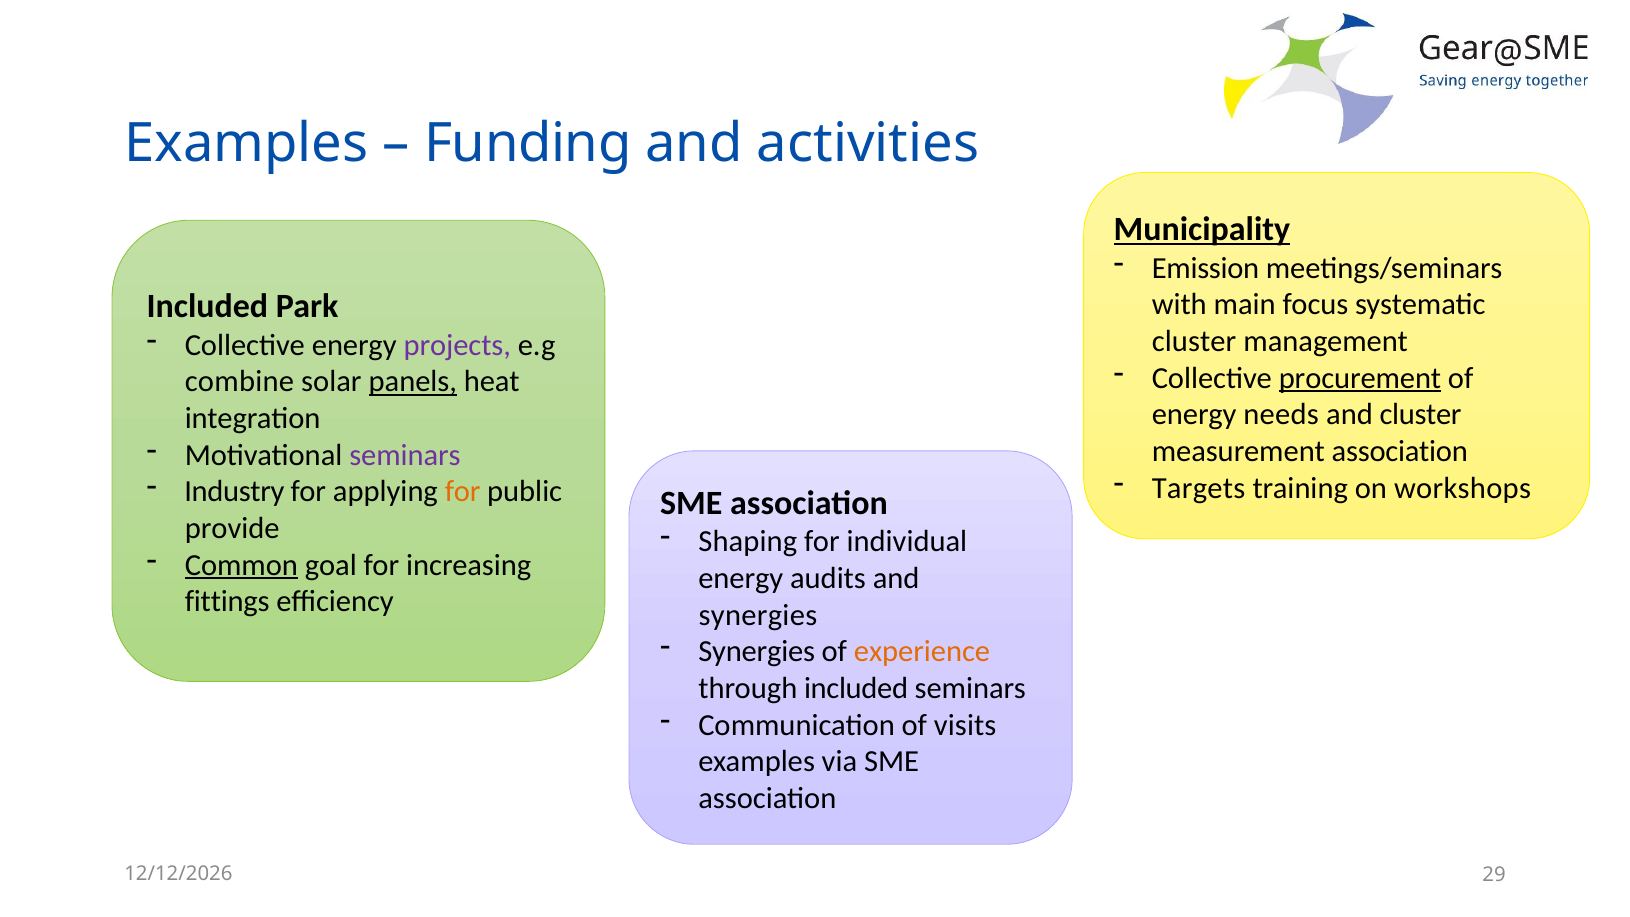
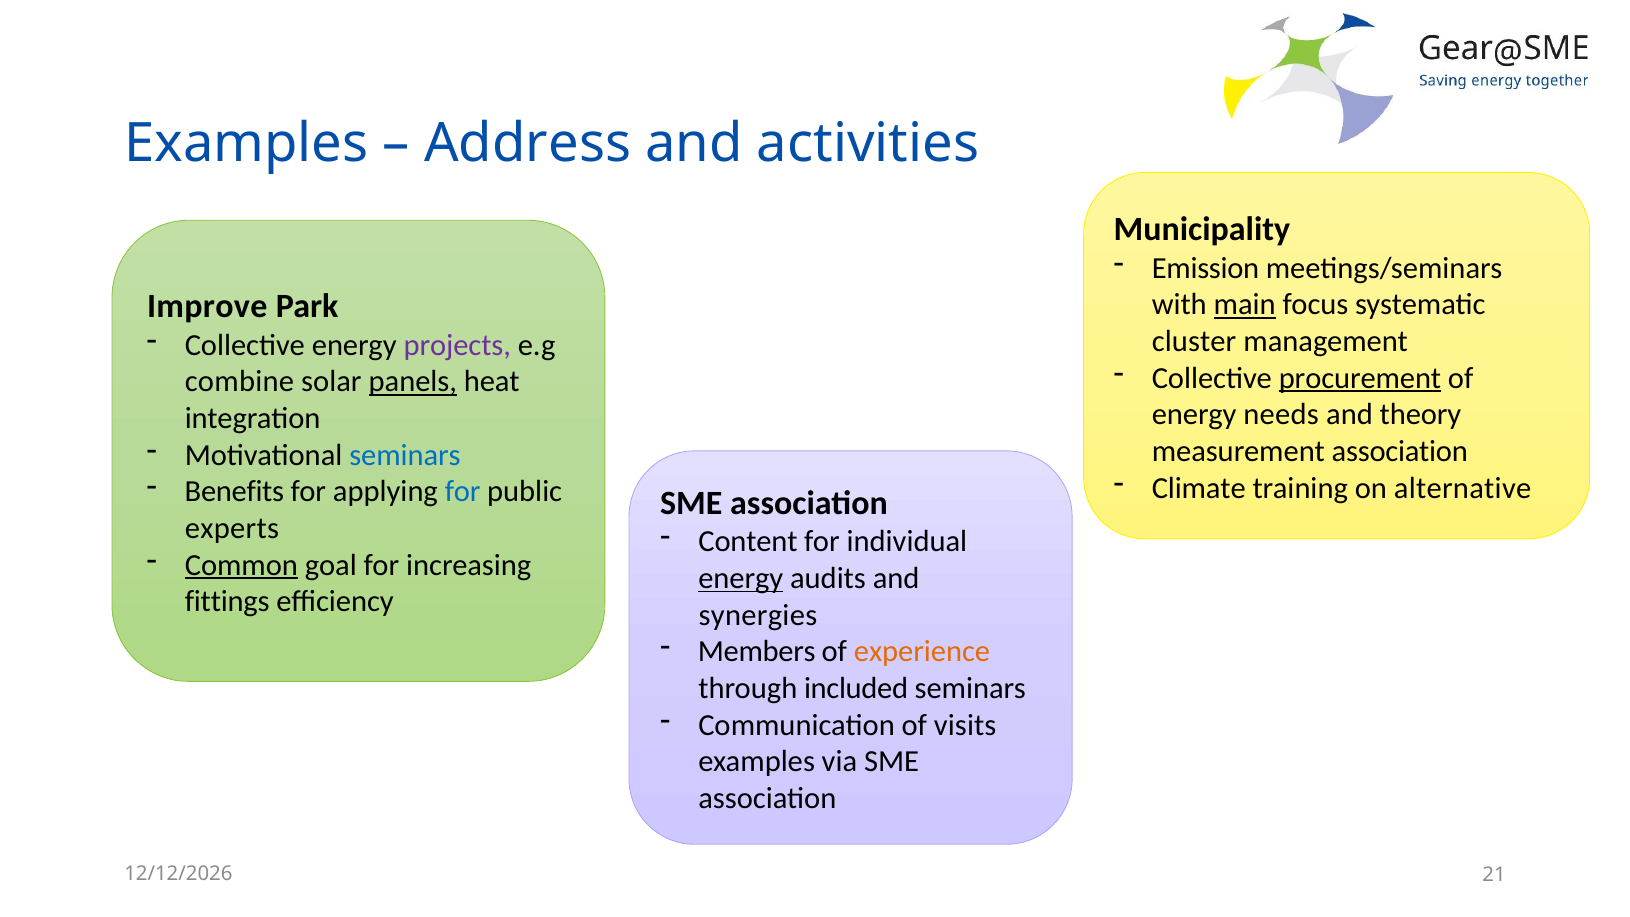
Funding: Funding -> Address
Municipality underline: present -> none
main underline: none -> present
Included at (207, 306): Included -> Improve
and cluster: cluster -> theory
seminars at (405, 455) colour: purple -> blue
Targets: Targets -> Climate
workshops: workshops -> alternative
Industry: Industry -> Benefits
for at (463, 492) colour: orange -> blue
provide: provide -> experts
Shaping: Shaping -> Content
energy at (741, 578) underline: none -> present
Synergies at (757, 652): Synergies -> Members
29: 29 -> 21
